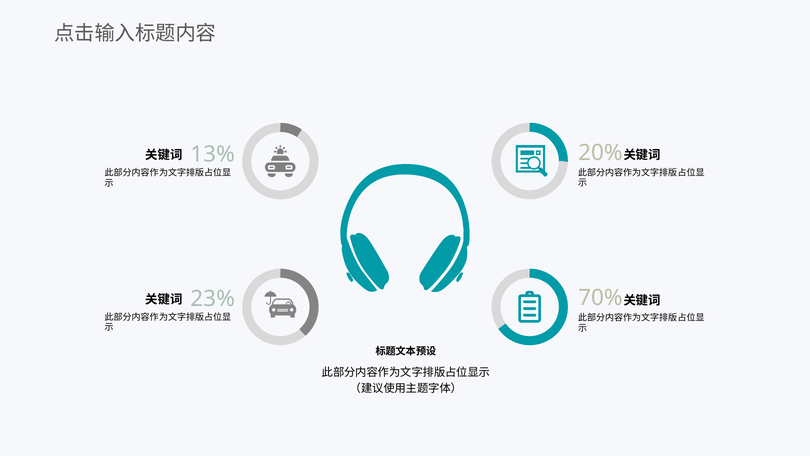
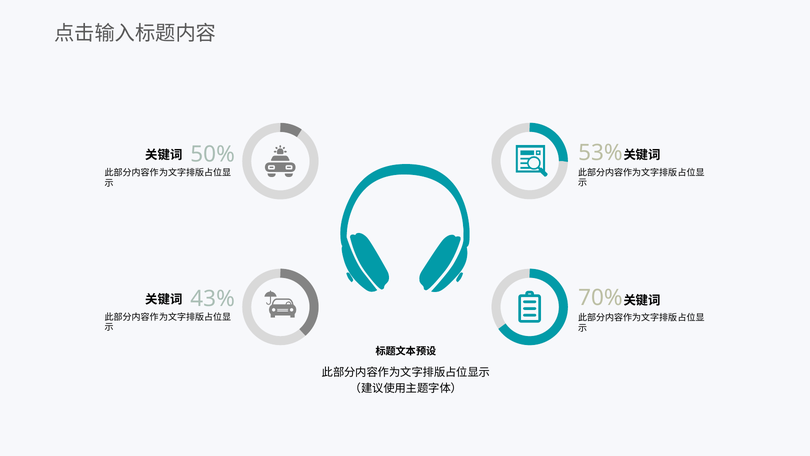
20%: 20% -> 53%
13%: 13% -> 50%
23%: 23% -> 43%
